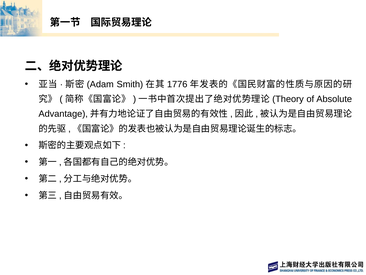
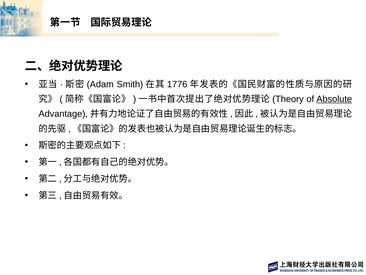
Absolute underline: none -> present
